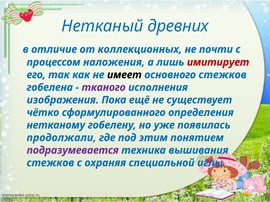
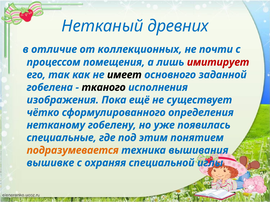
наложения: наложения -> помещения
основного стежков: стежков -> заданной
тканого colour: purple -> black
продолжали: продолжали -> специальные
подразумевается colour: purple -> orange
стежков at (50, 163): стежков -> вышивке
